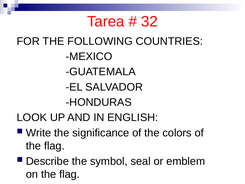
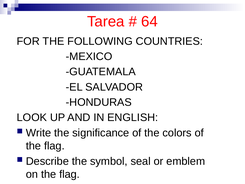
32: 32 -> 64
